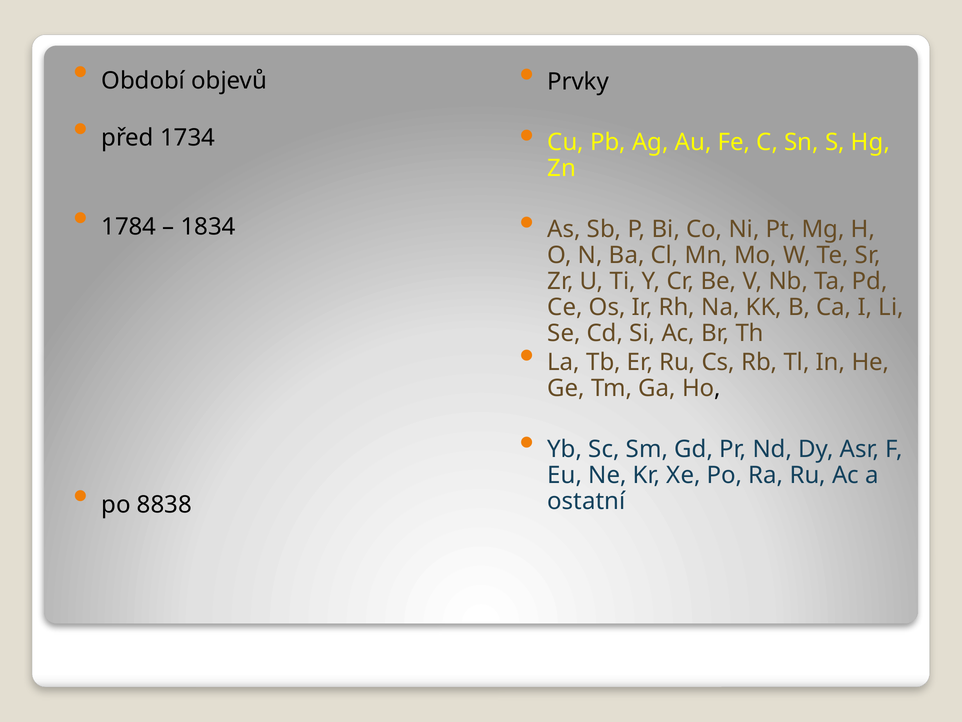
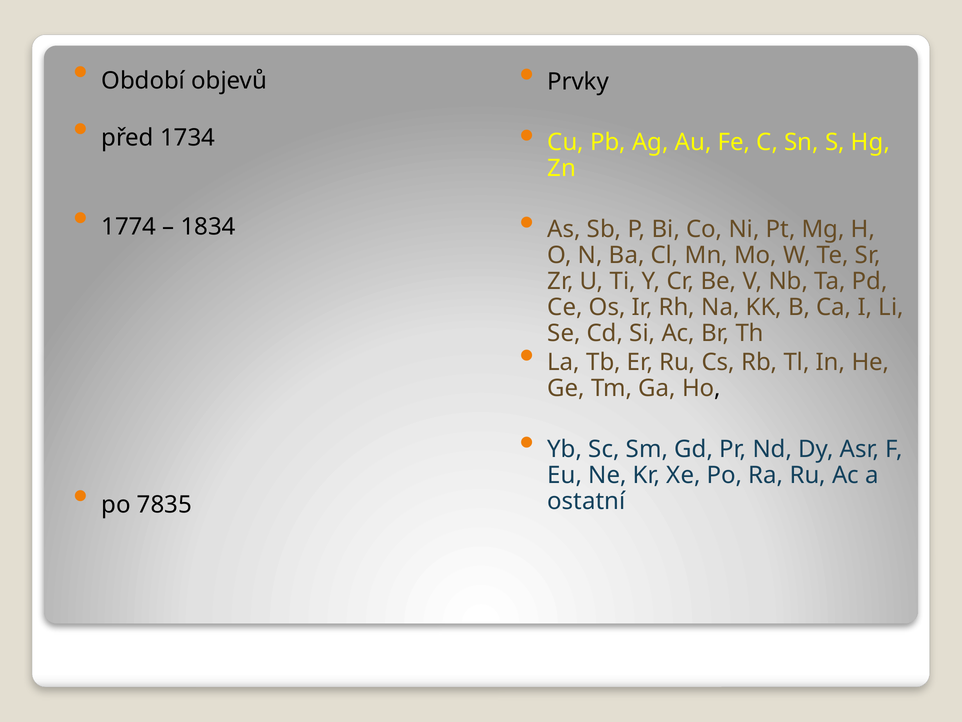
1784: 1784 -> 1774
8838: 8838 -> 7835
